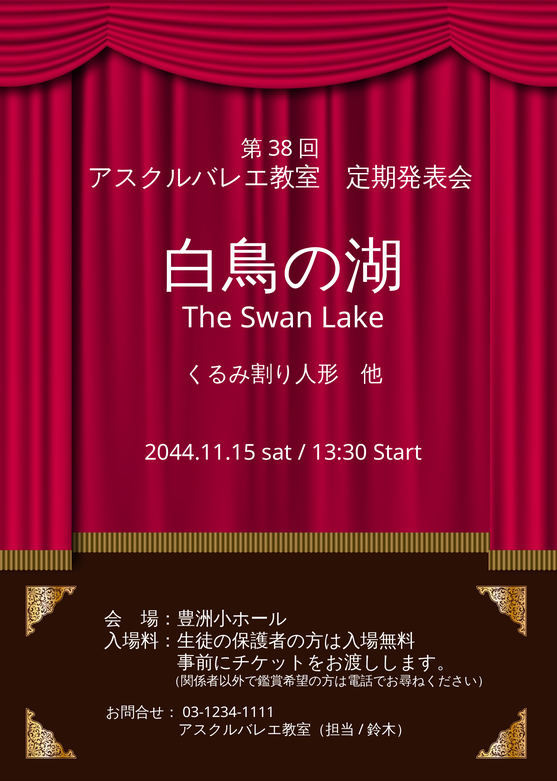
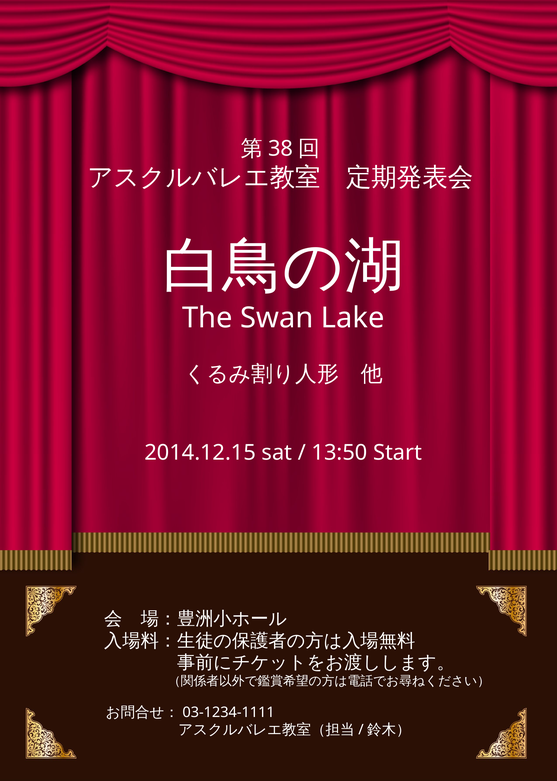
2044.11.15: 2044.11.15 -> 2014.12.15
13:30: 13:30 -> 13:50
